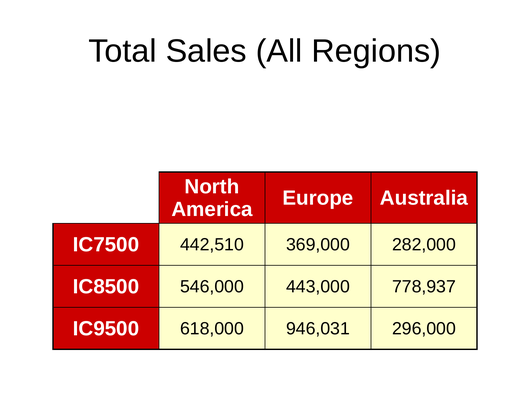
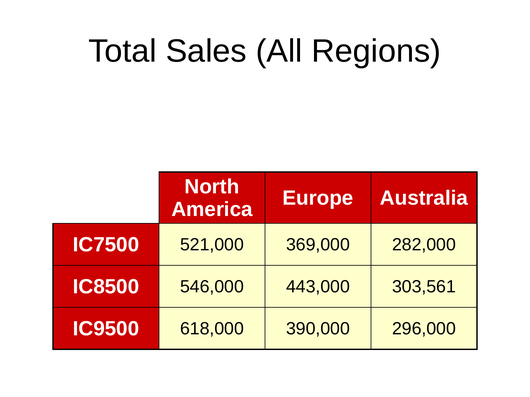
442,510: 442,510 -> 521,000
778,937: 778,937 -> 303,561
946,031: 946,031 -> 390,000
